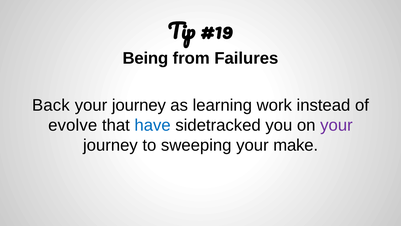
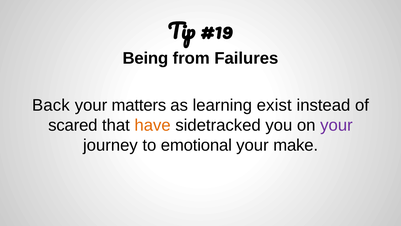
journey at (139, 105): journey -> matters
work: work -> exist
evolve: evolve -> scared
have colour: blue -> orange
sweeping: sweeping -> emotional
